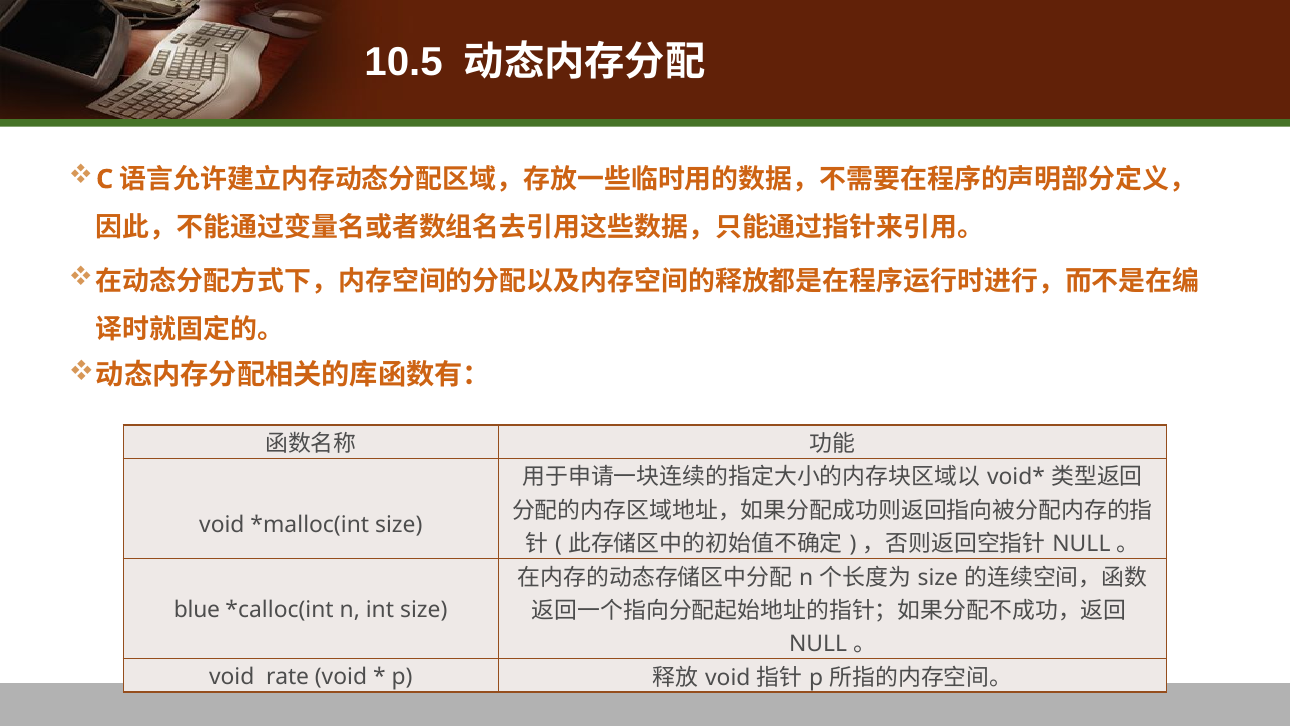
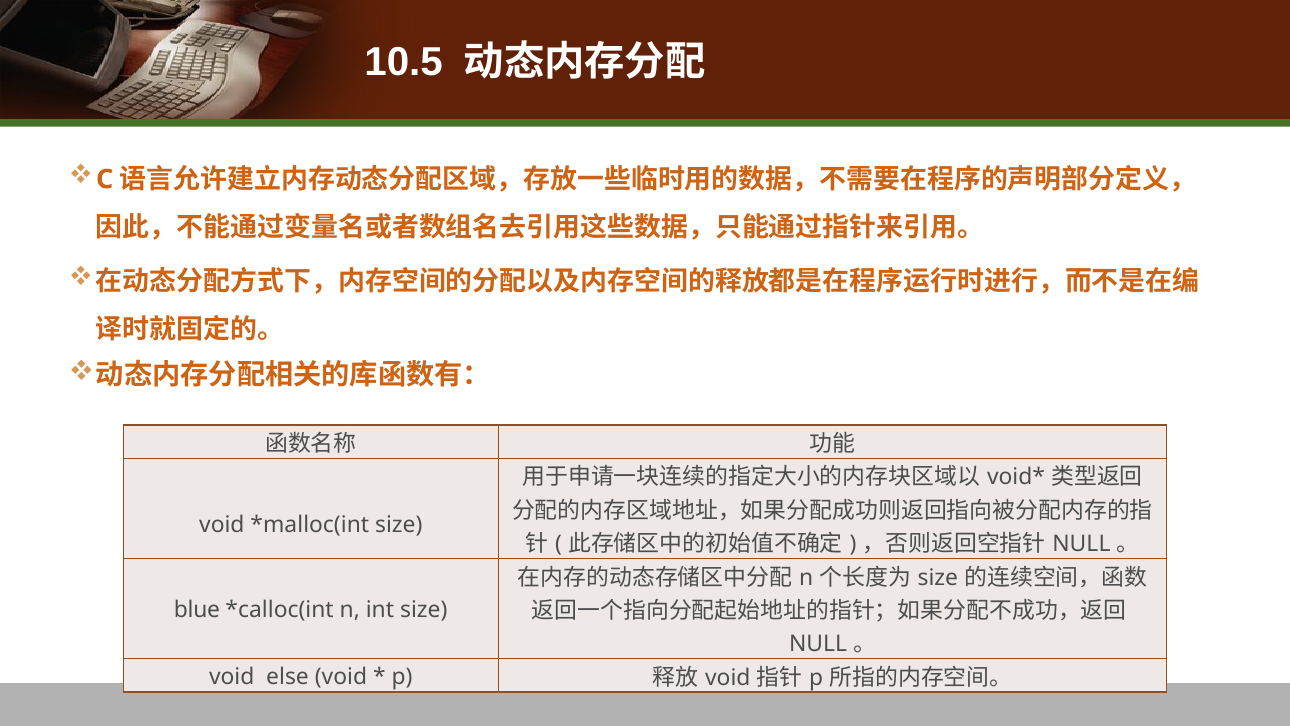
rate: rate -> else
